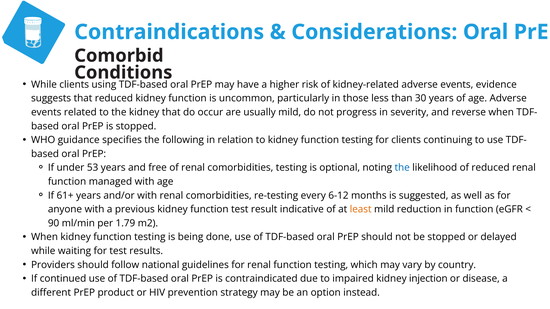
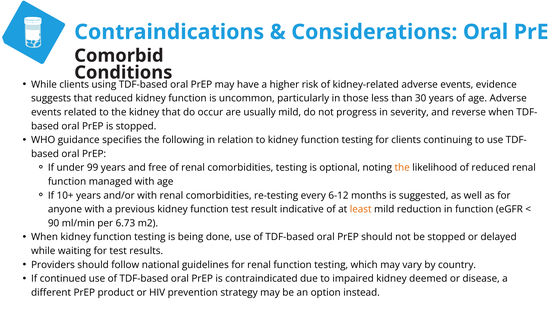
53: 53 -> 99
the at (402, 168) colour: blue -> orange
61+: 61+ -> 10+
1.79: 1.79 -> 6.73
injection: injection -> deemed
